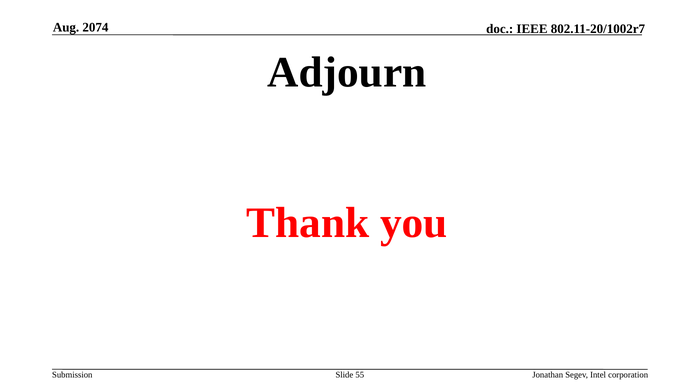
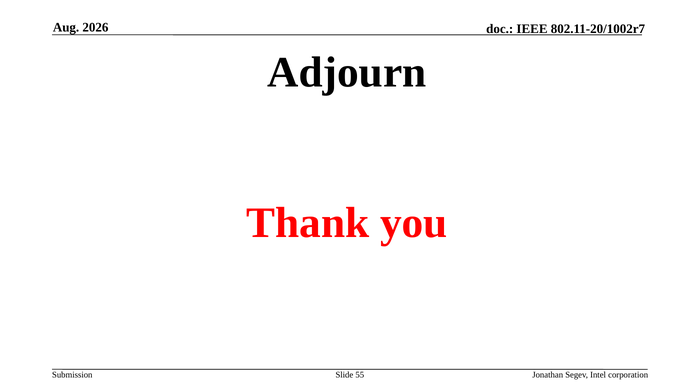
2074: 2074 -> 2026
